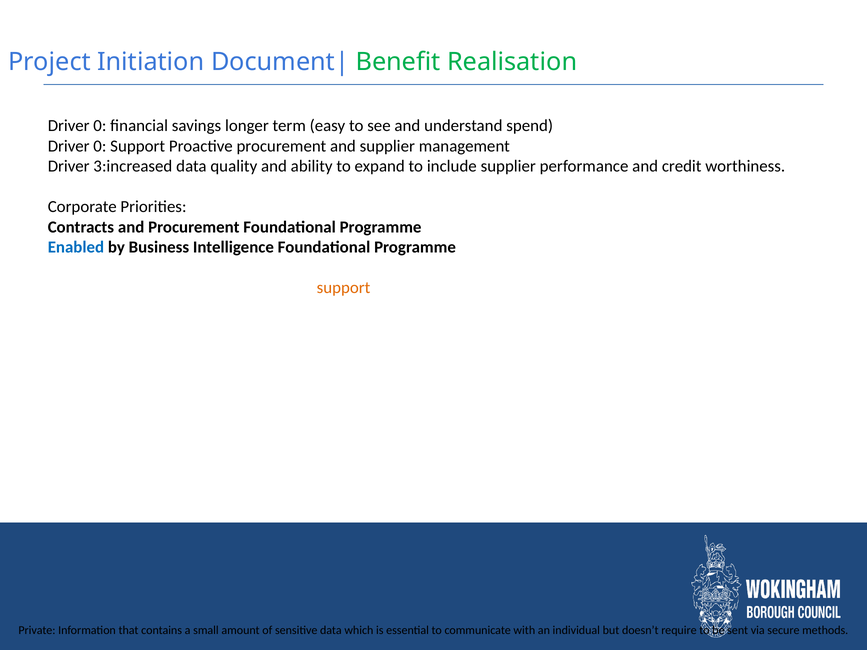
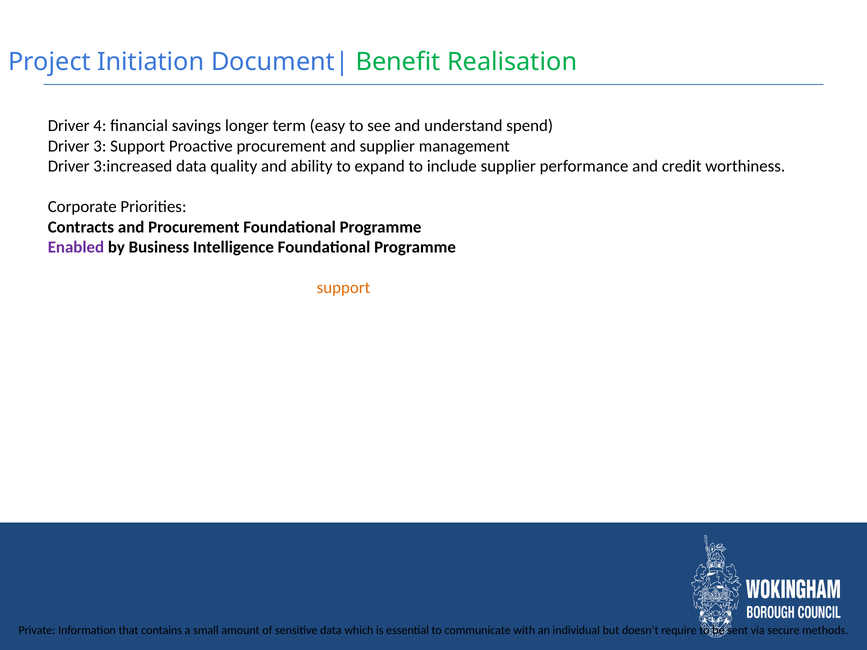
0 at (100, 126): 0 -> 4
0 at (100, 146): 0 -> 3
Enabled colour: blue -> purple
